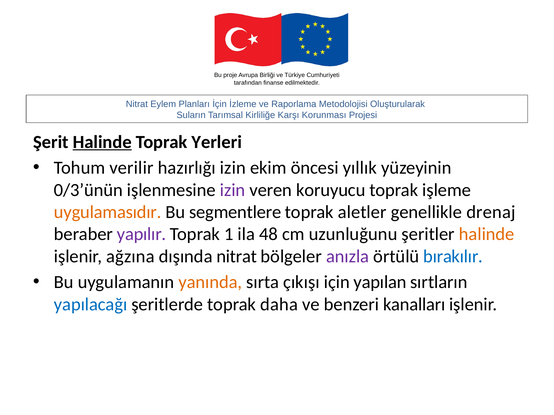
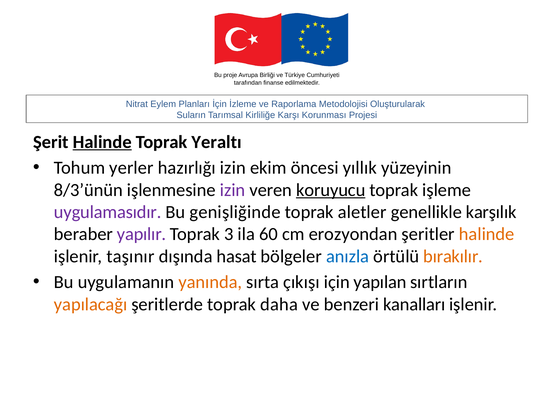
Yerleri: Yerleri -> Yeraltı
verilir: verilir -> yerler
0/3’ünün: 0/3’ünün -> 8/3’ünün
koruyucu underline: none -> present
uygulamasıdır colour: orange -> purple
segmentlere: segmentlere -> genişliğinde
drenaj: drenaj -> karşılık
1: 1 -> 3
48: 48 -> 60
uzunluğunu: uzunluğunu -> erozyondan
ağzına: ağzına -> taşınır
dışında nitrat: nitrat -> hasat
anızla colour: purple -> blue
bırakılır colour: blue -> orange
yapılacağı colour: blue -> orange
